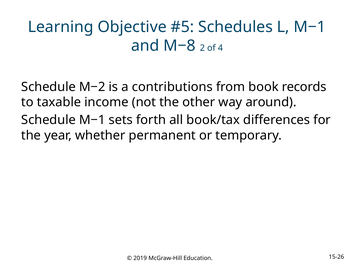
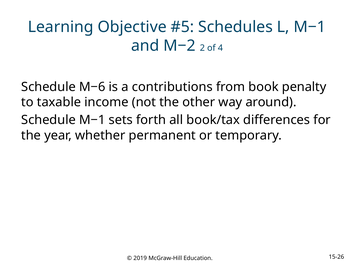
M−8: M−8 -> M−2
M−2: M−2 -> M−6
records: records -> penalty
